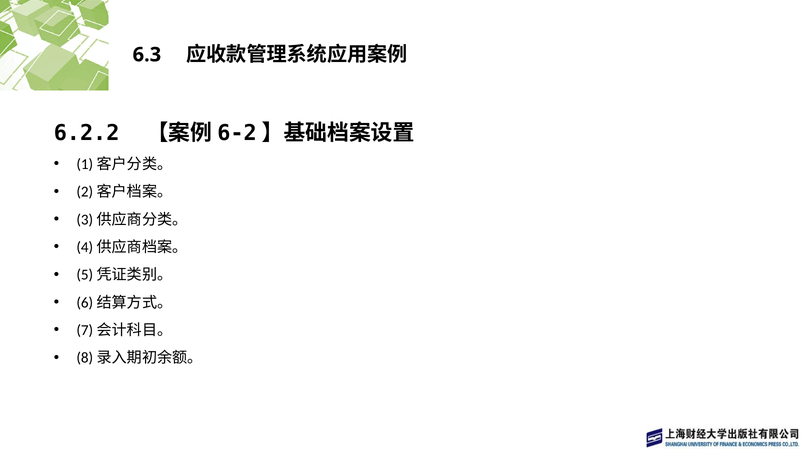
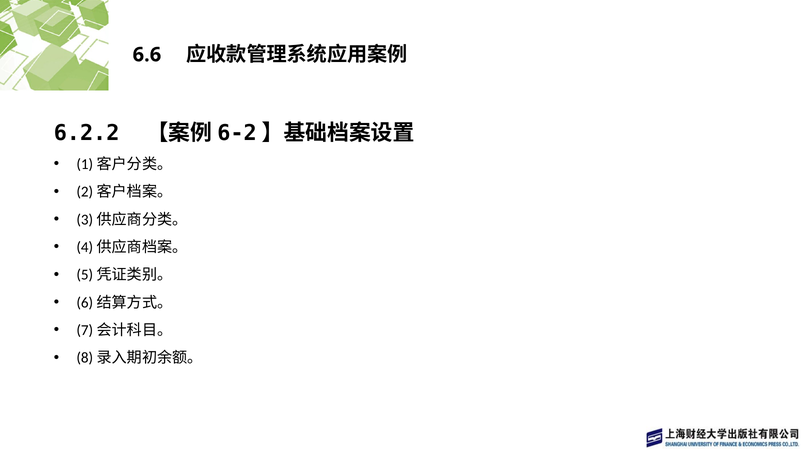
6.3: 6.3 -> 6.6
